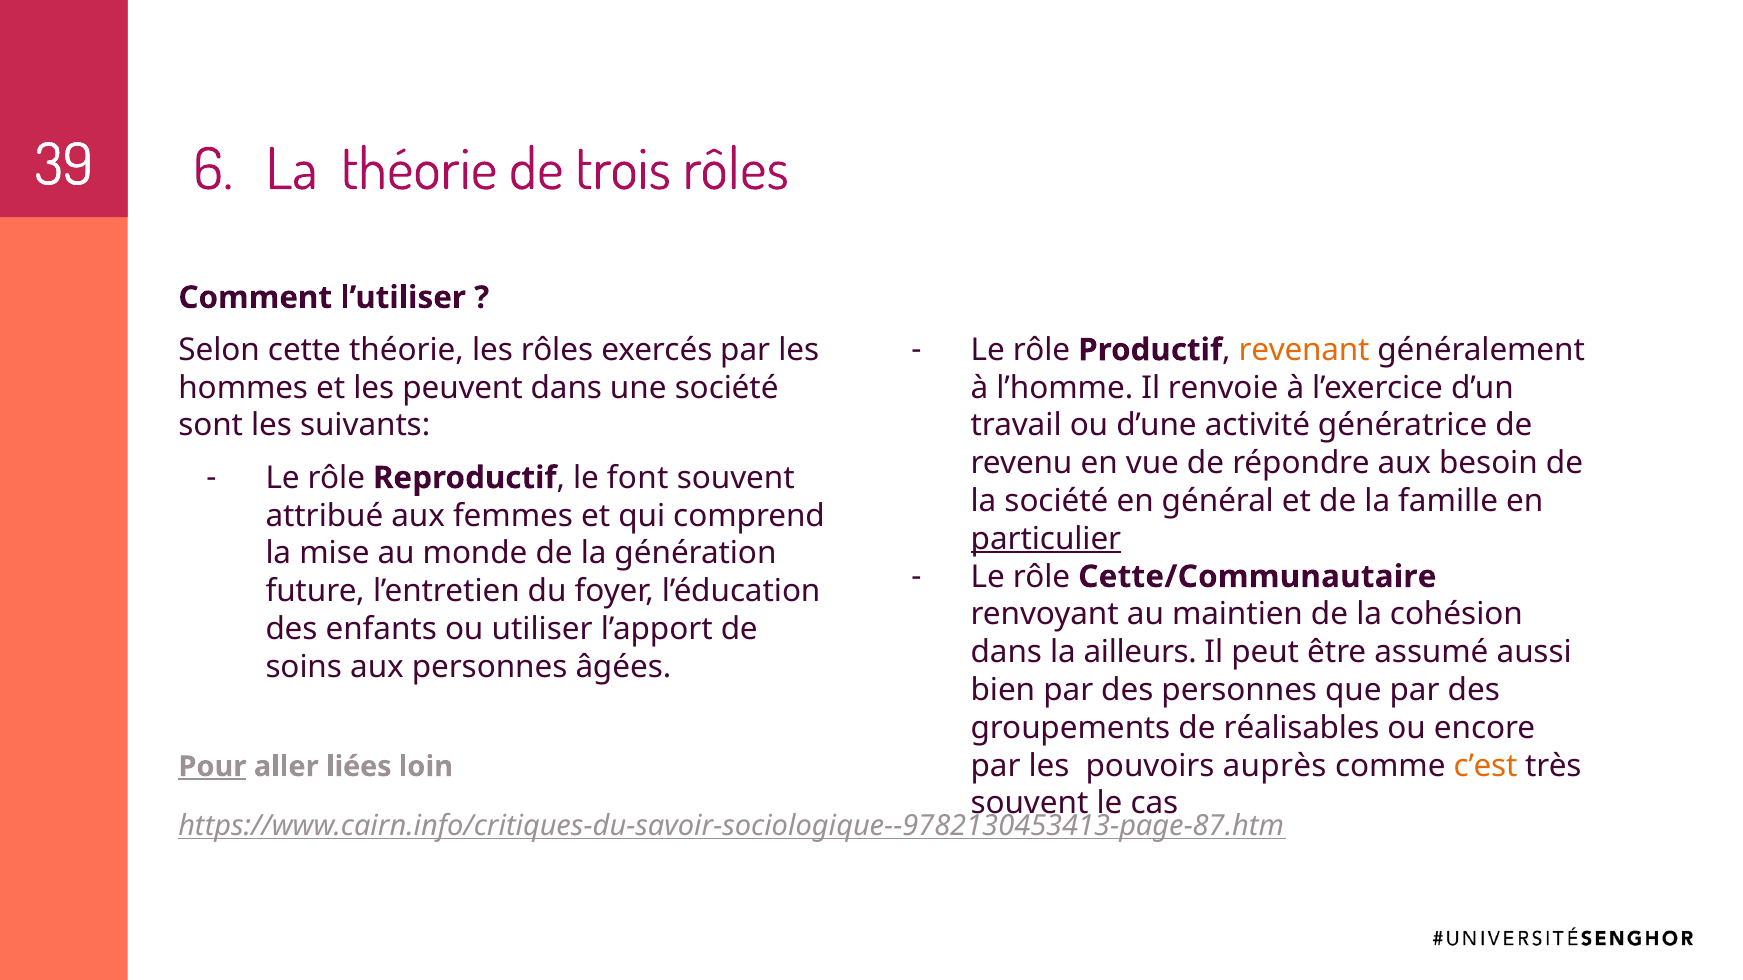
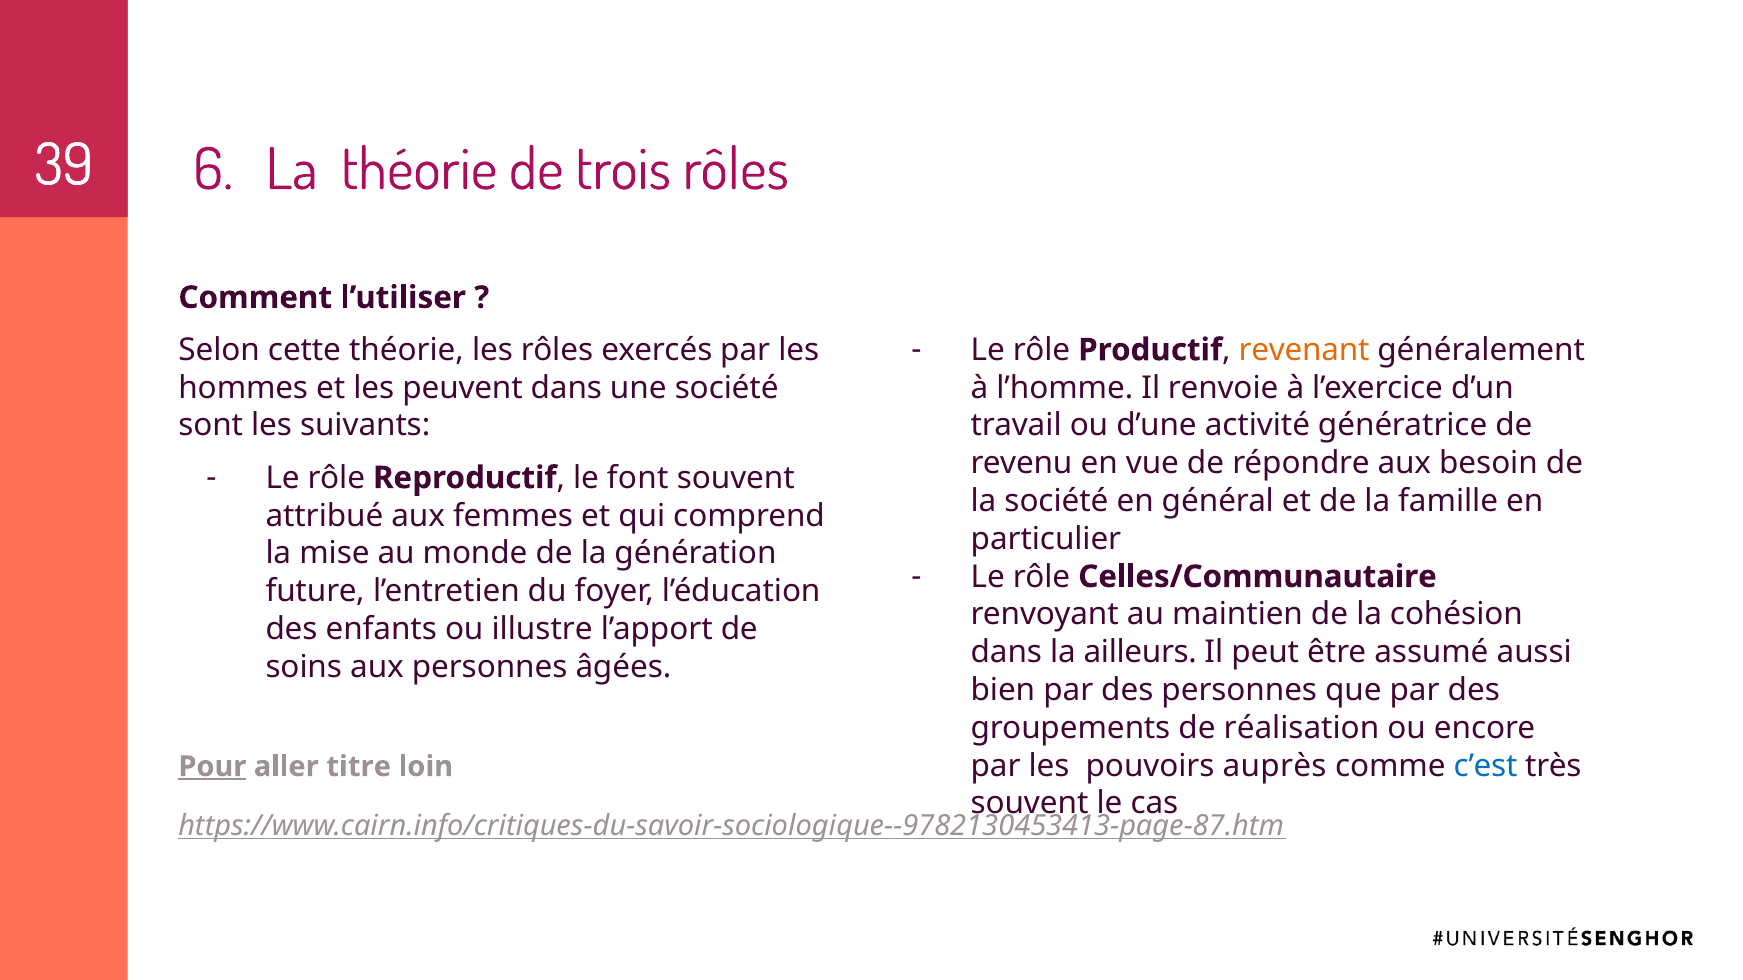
particulier underline: present -> none
Cette/Communautaire: Cette/Communautaire -> Celles/Communautaire
utiliser: utiliser -> illustre
réalisables: réalisables -> réalisation
c’est colour: orange -> blue
liées: liées -> titre
